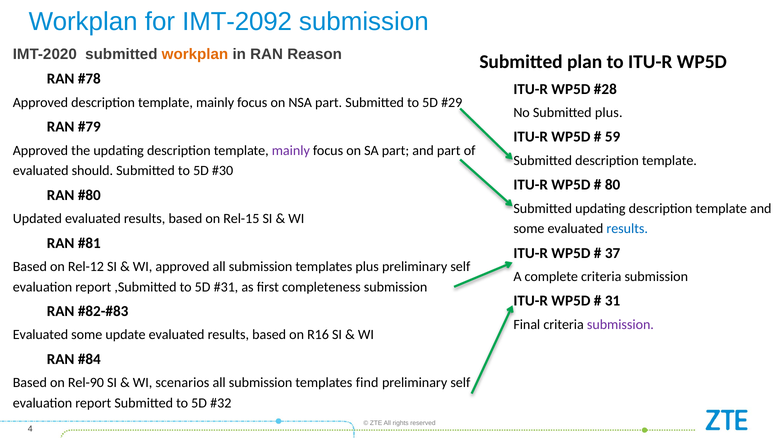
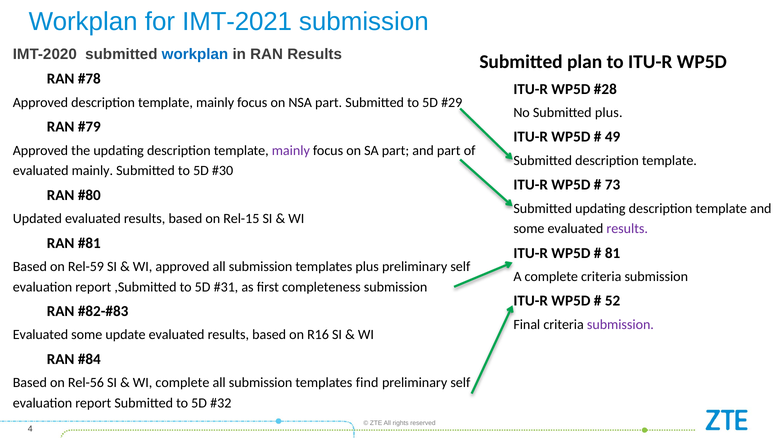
IMT-2092: IMT-2092 -> IMT-2021
workplan at (195, 54) colour: orange -> blue
RAN Reason: Reason -> Results
59: 59 -> 49
evaluated should: should -> mainly
80: 80 -> 73
results at (627, 229) colour: blue -> purple
37: 37 -> 81
Rel-12: Rel-12 -> Rel-59
31: 31 -> 52
Rel-90: Rel-90 -> Rel-56
WI scenarios: scenarios -> complete
